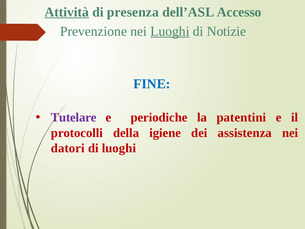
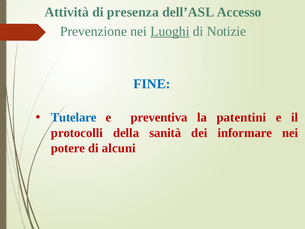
Attività underline: present -> none
Tutelare colour: purple -> blue
periodiche: periodiche -> preventiva
igiene: igiene -> sanità
assistenza: assistenza -> informare
datori: datori -> potere
di luoghi: luoghi -> alcuni
